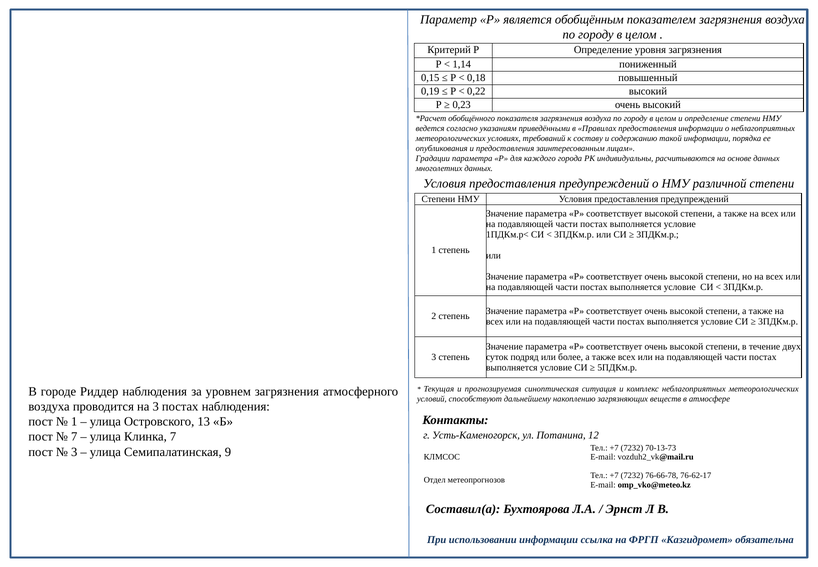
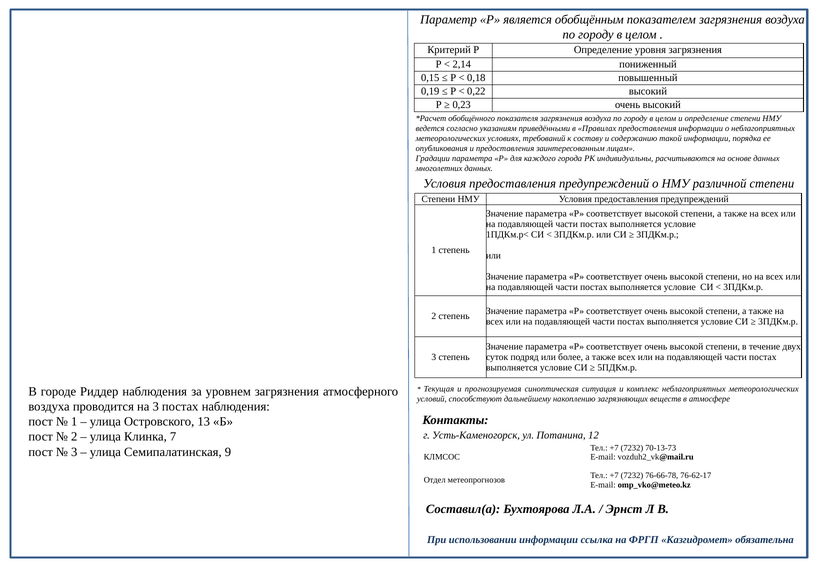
1,14: 1,14 -> 2,14
7 at (74, 436): 7 -> 2
